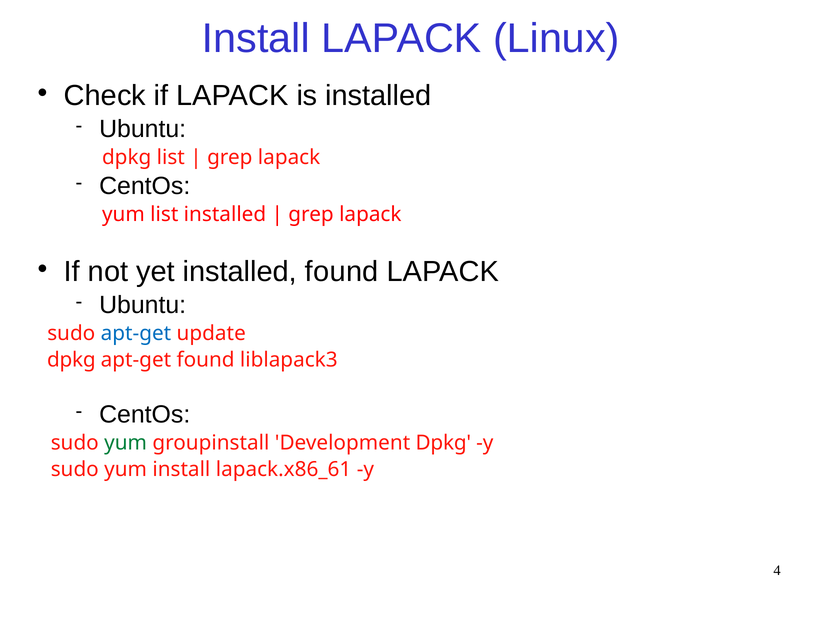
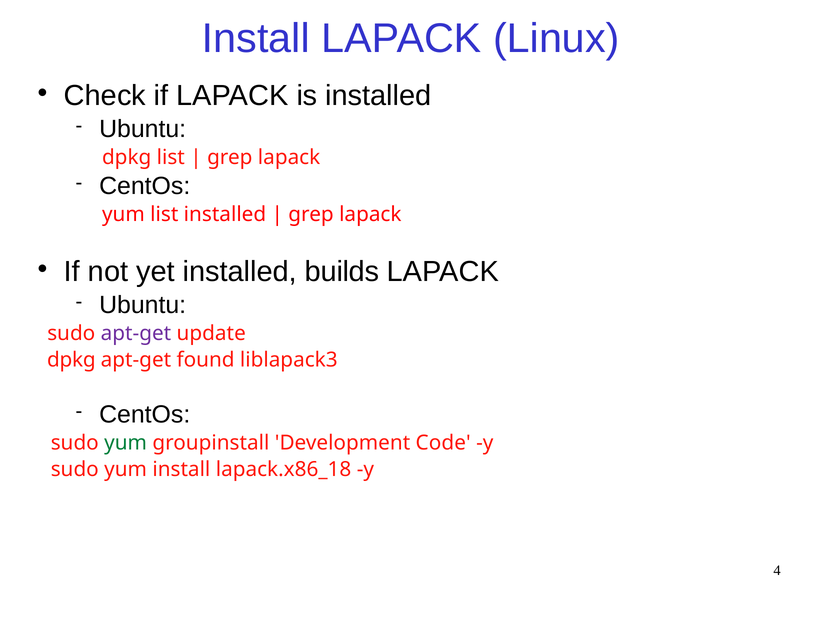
installed found: found -> builds
apt-get at (136, 333) colour: blue -> purple
Development Dpkg: Dpkg -> Code
lapack.x86_61: lapack.x86_61 -> lapack.x86_18
